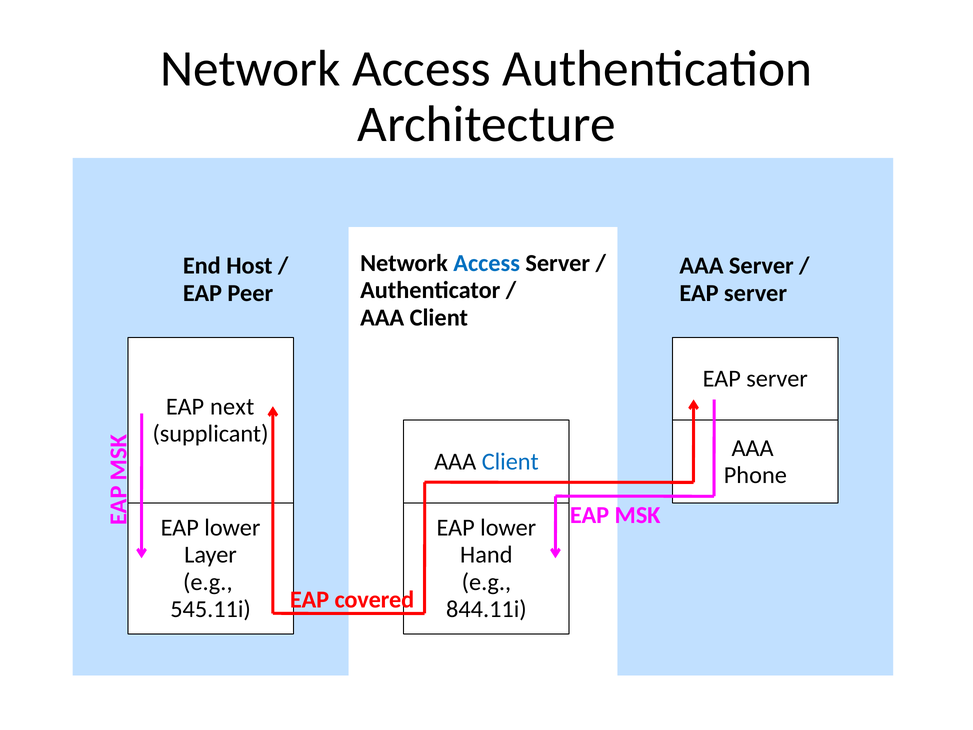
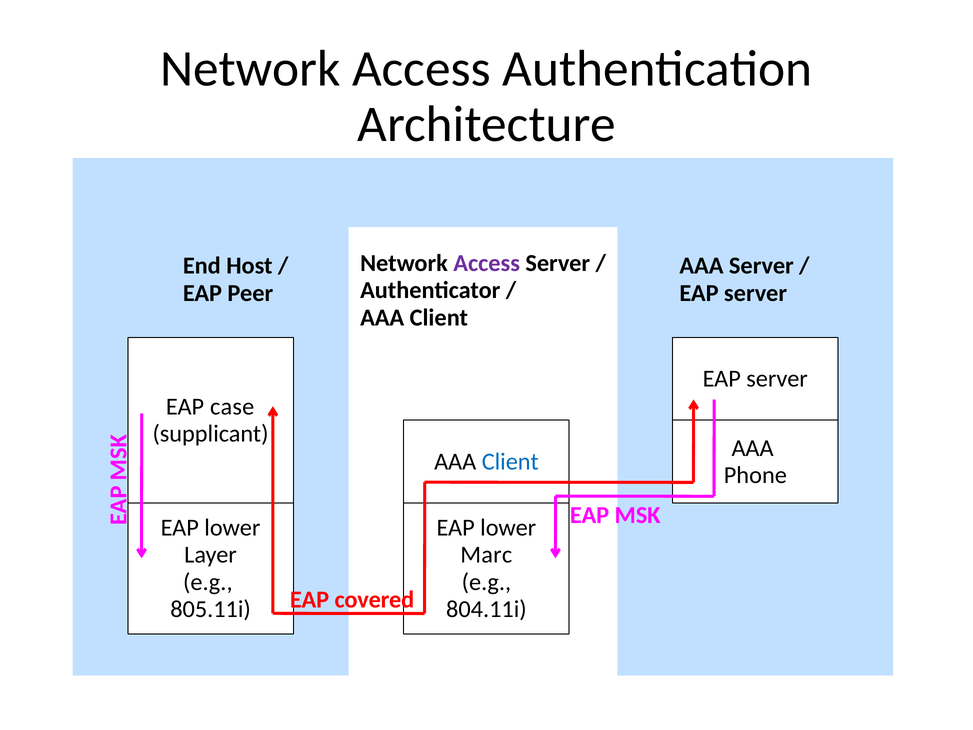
Access at (487, 263) colour: blue -> purple
next: next -> case
Hand: Hand -> Marc
545.11i: 545.11i -> 805.11i
844.11i: 844.11i -> 804.11i
